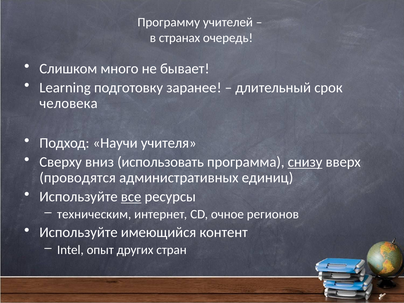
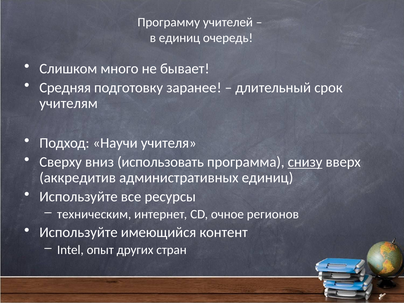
в странах: странах -> единиц
Learning: Learning -> Средняя
человека: человека -> учителям
проводятся: проводятся -> аккредитив
все underline: present -> none
